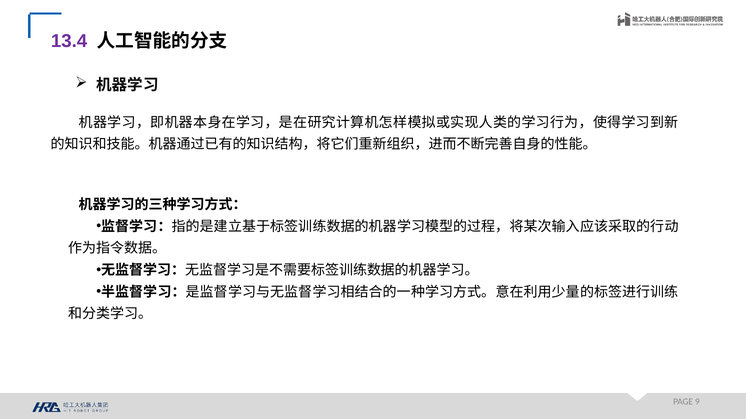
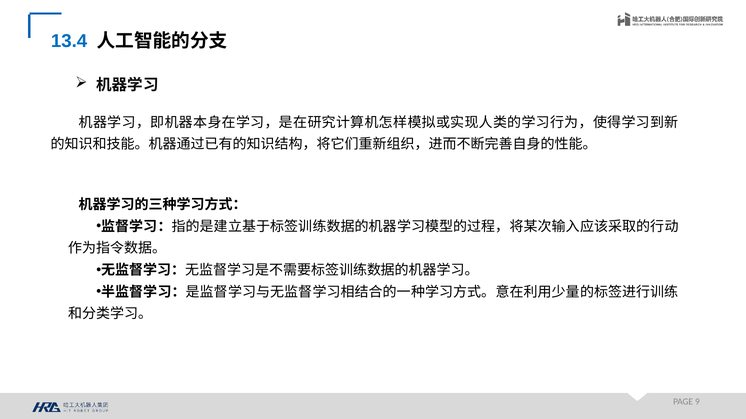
13.4 colour: purple -> blue
